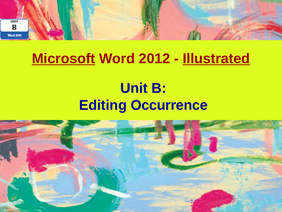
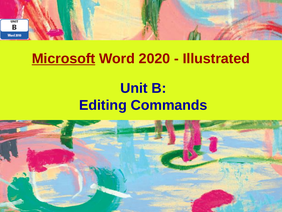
2012: 2012 -> 2020
Illustrated underline: present -> none
Occurrence: Occurrence -> Commands
